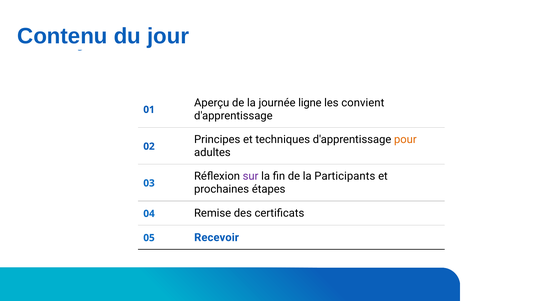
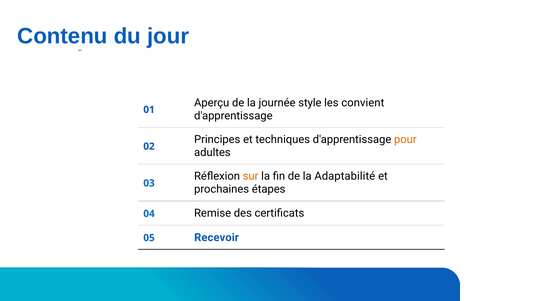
ligne: ligne -> style
sur colour: purple -> orange
Participants: Participants -> Adaptabilité
